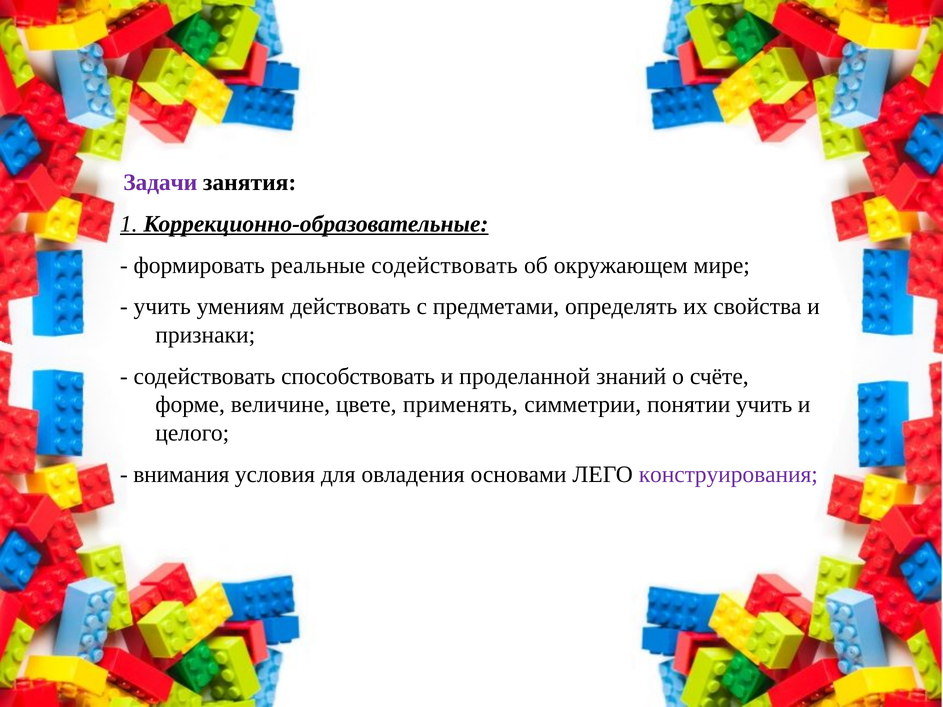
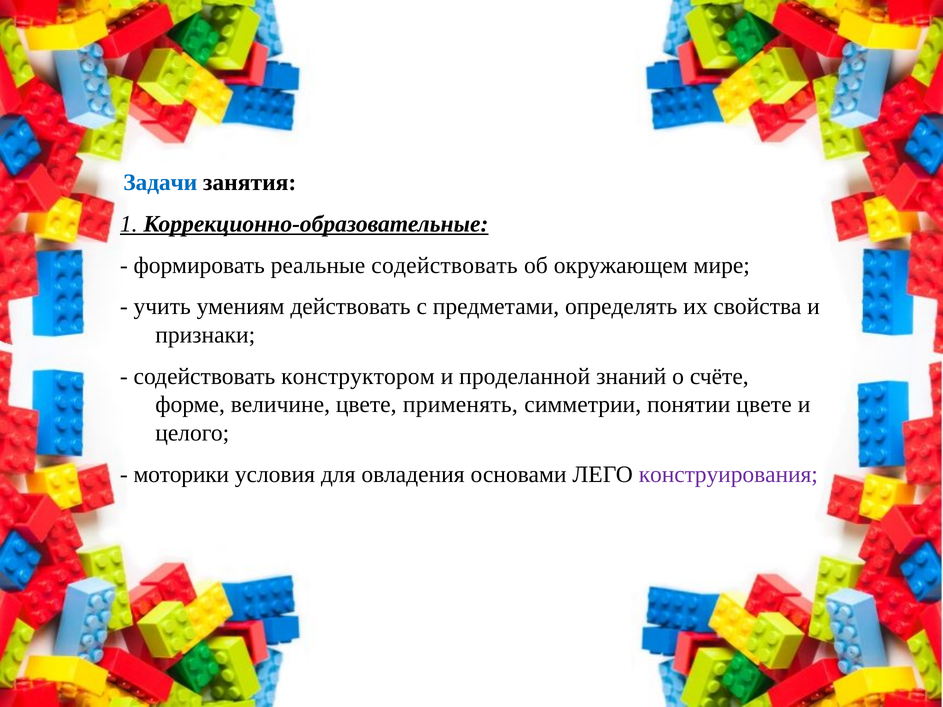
Задачи colour: purple -> blue
способствовать: способствовать -> конструктором
понятии учить: учить -> цвете
внимания: внимания -> моторики
